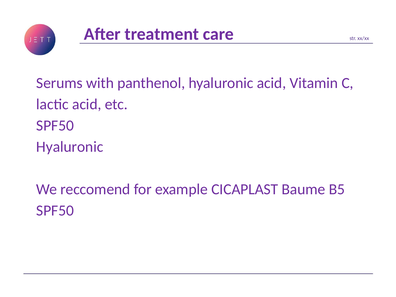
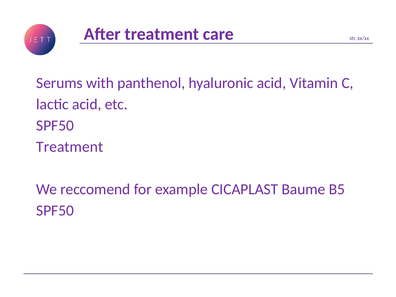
Hyaluronic at (70, 147): Hyaluronic -> Treatment
